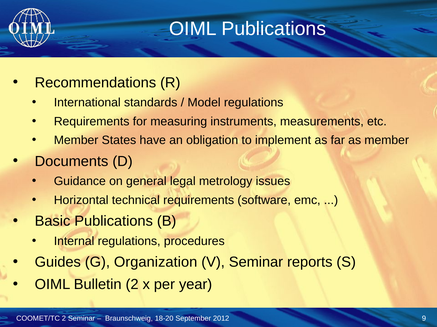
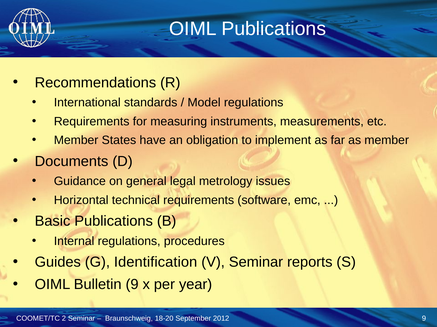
Organization: Organization -> Identification
Bulletin 2: 2 -> 9
